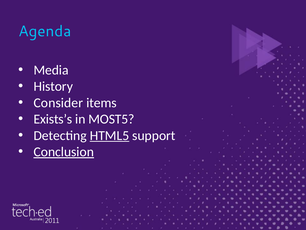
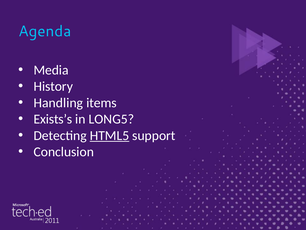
Consider: Consider -> Handling
MOST5: MOST5 -> LONG5
Conclusion underline: present -> none
